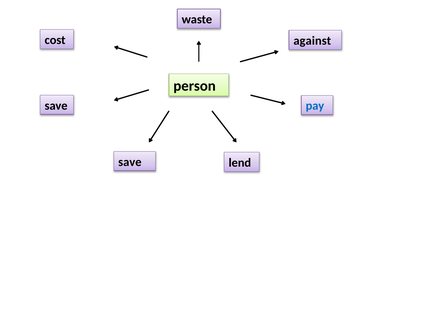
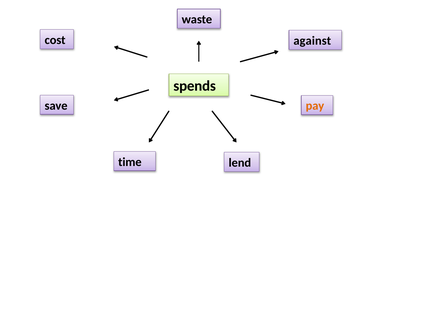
person: person -> spends
pay colour: blue -> orange
save at (130, 162): save -> time
